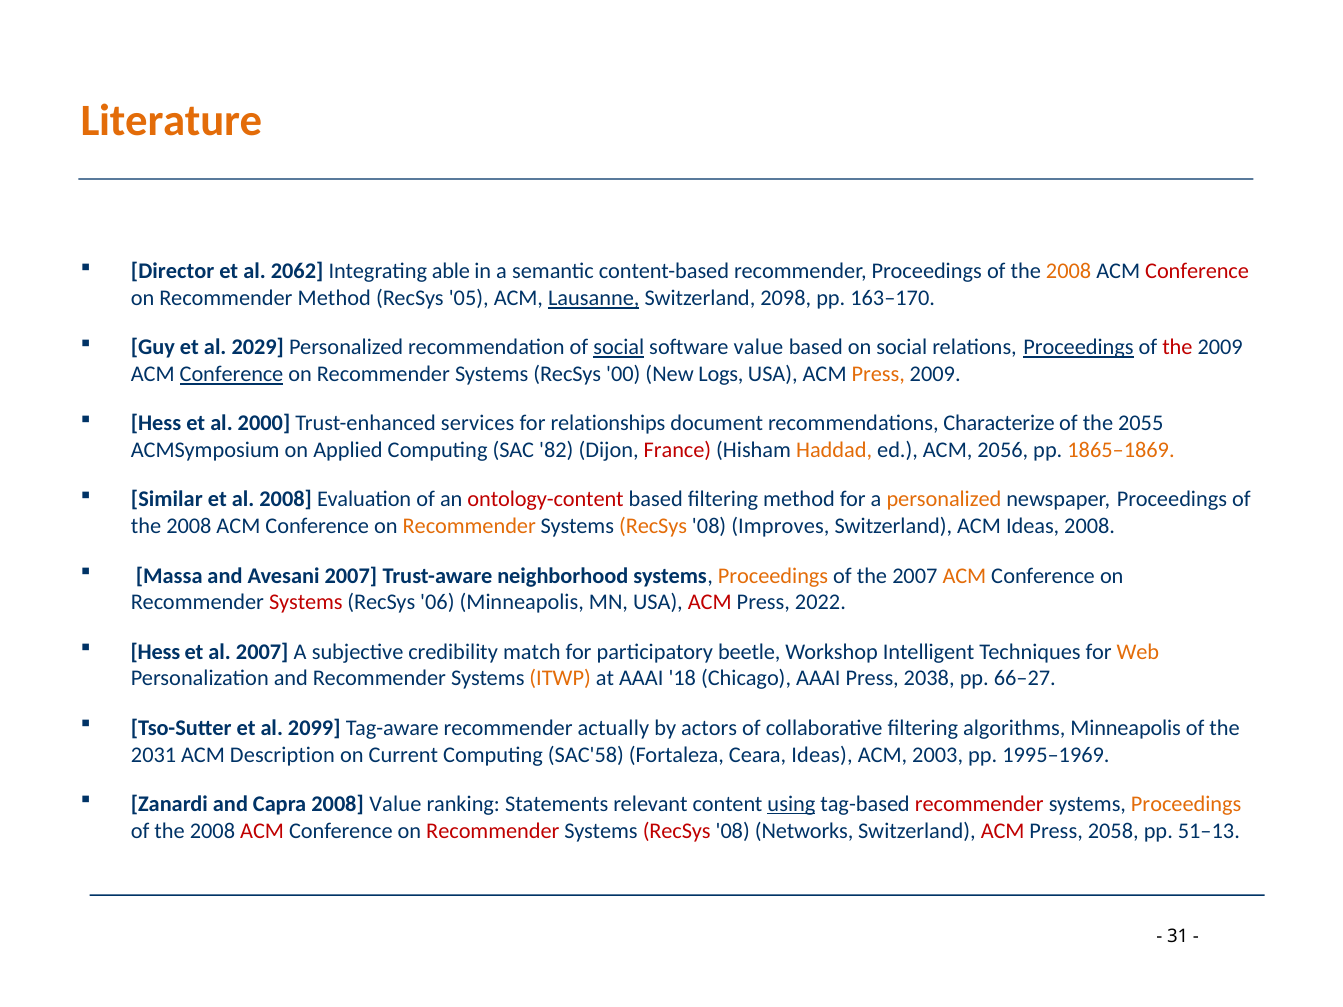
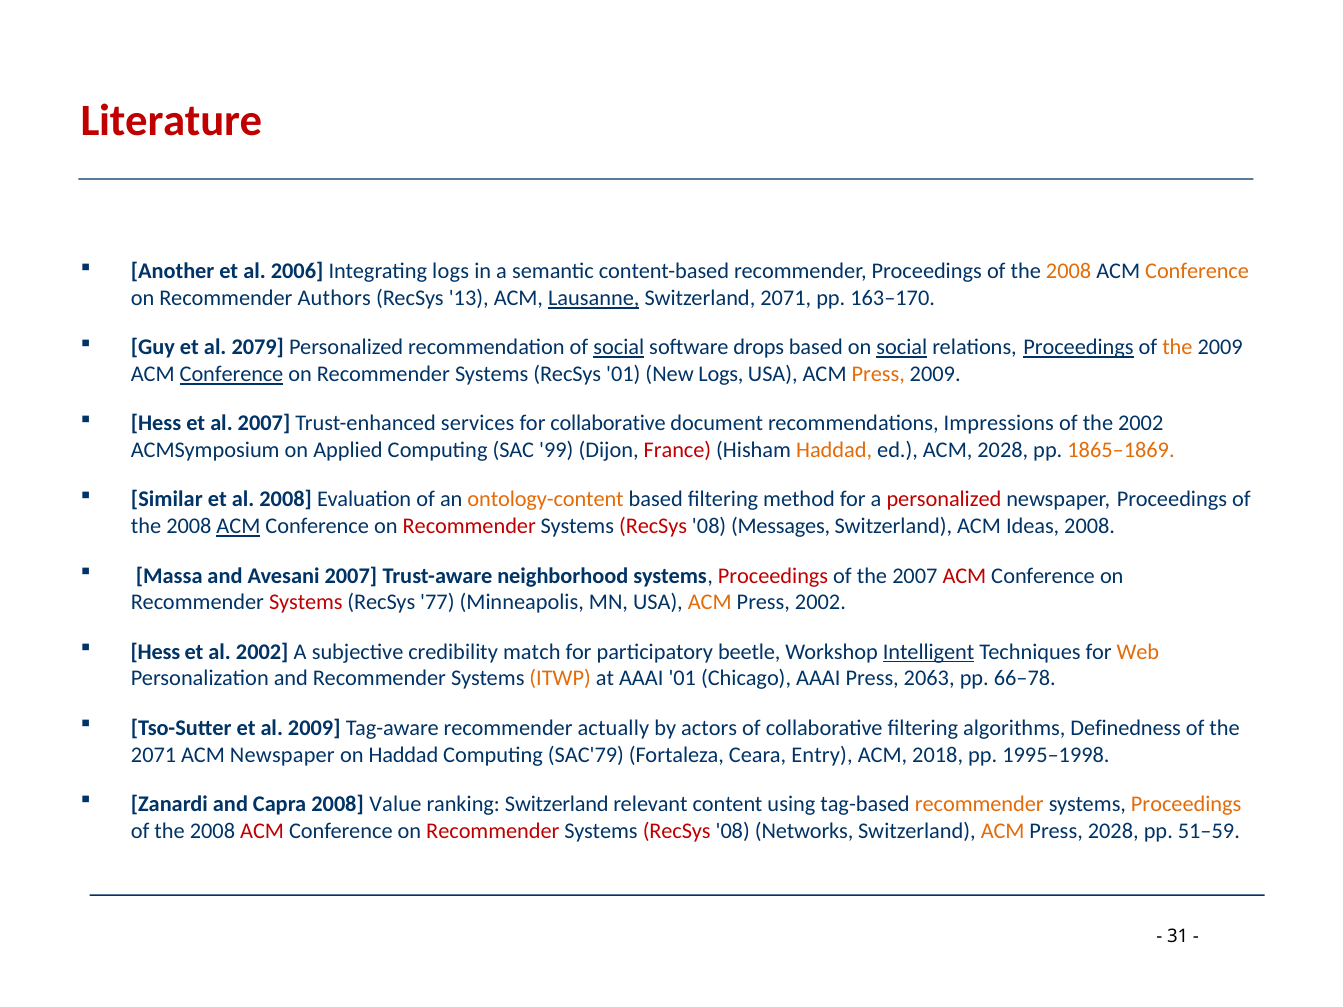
Literature colour: orange -> red
Director: Director -> Another
2062: 2062 -> 2006
Integrating able: able -> logs
Conference at (1197, 271) colour: red -> orange
Recommender Method: Method -> Authors
05: 05 -> 13
Switzerland 2098: 2098 -> 2071
2029: 2029 -> 2079
software value: value -> drops
social at (902, 348) underline: none -> present
the at (1177, 348) colour: red -> orange
RecSys 00: 00 -> 01
al 2000: 2000 -> 2007
for relationships: relationships -> collaborative
Characterize: Characterize -> Impressions
the 2055: 2055 -> 2002
82: 82 -> 99
ACM 2056: 2056 -> 2028
ontology-content colour: red -> orange
personalized at (944, 500) colour: orange -> red
ACM at (238, 527) underline: none -> present
Recommender at (469, 527) colour: orange -> red
RecSys at (653, 527) colour: orange -> red
Improves: Improves -> Messages
Proceedings at (773, 576) colour: orange -> red
ACM at (964, 576) colour: orange -> red
06: 06 -> 77
ACM at (710, 603) colour: red -> orange
Press 2022: 2022 -> 2002
al 2007: 2007 -> 2002
Intelligent underline: none -> present
AAAI 18: 18 -> 01
2038: 2038 -> 2063
66–27: 66–27 -> 66–78
al 2099: 2099 -> 2009
algorithms Minneapolis: Minneapolis -> Definedness
2031 at (154, 755): 2031 -> 2071
ACM Description: Description -> Newspaper
on Current: Current -> Haddad
SAC'58: SAC'58 -> SAC'79
Ceara Ideas: Ideas -> Entry
2003: 2003 -> 2018
1995–1969: 1995–1969 -> 1995–1998
ranking Statements: Statements -> Switzerland
using underline: present -> none
recommender at (979, 804) colour: red -> orange
ACM at (1003, 831) colour: red -> orange
Press 2058: 2058 -> 2028
51–13: 51–13 -> 51–59
